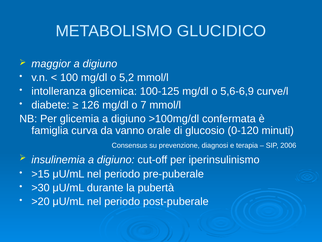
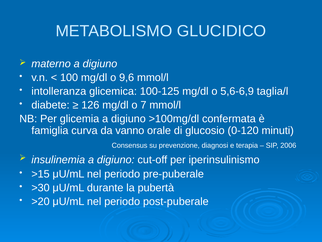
maggior: maggior -> materno
5,2: 5,2 -> 9,6
curve/l: curve/l -> taglia/l
